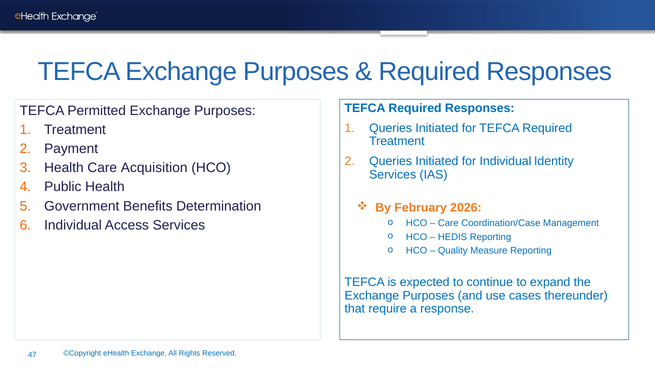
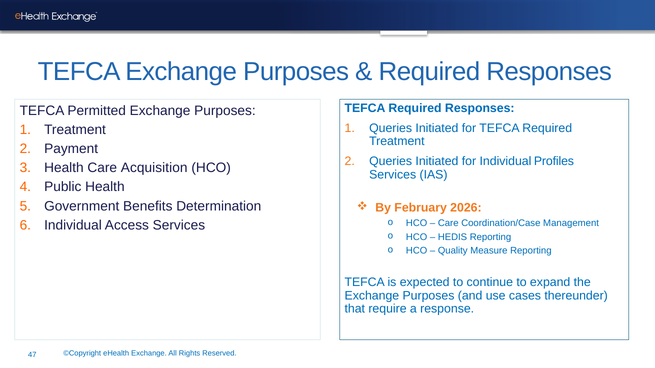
Identity: Identity -> Profiles
